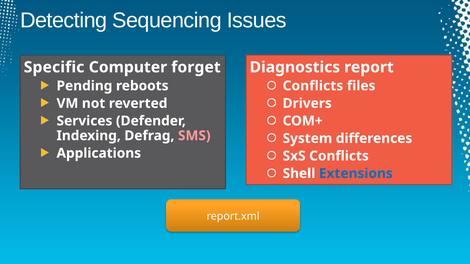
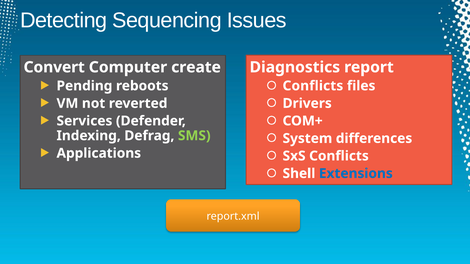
Specific: Specific -> Convert
forget: forget -> create
SMS colour: pink -> light green
